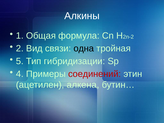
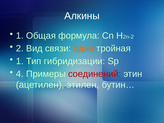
одна colour: black -> orange
5 at (20, 61): 5 -> 1
алкена: алкена -> этилен
